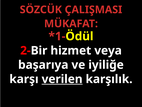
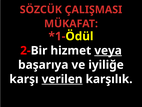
veya underline: none -> present
